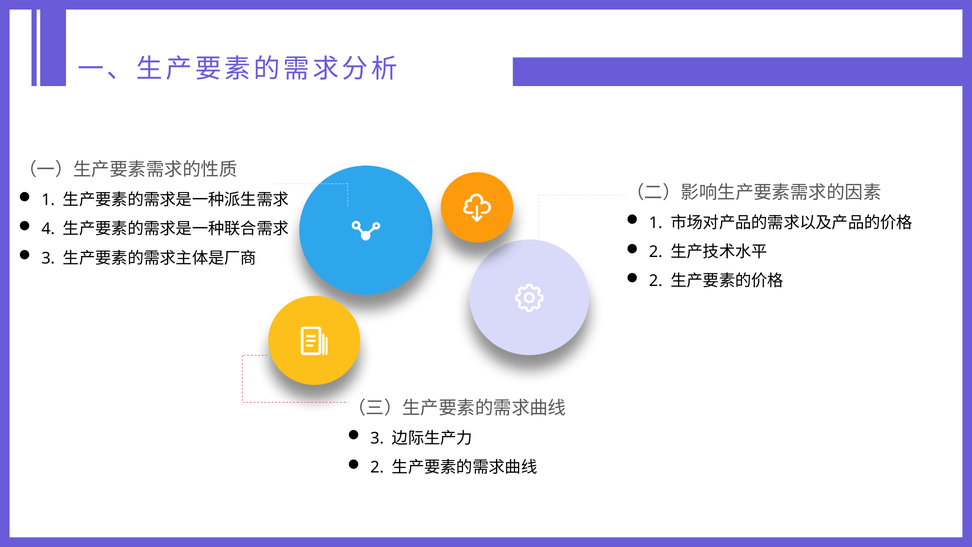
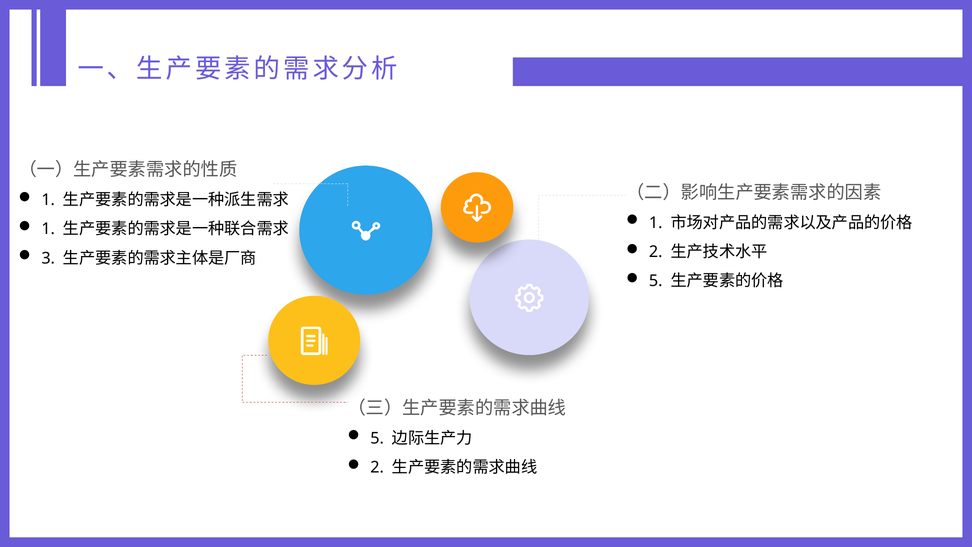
4 at (48, 229): 4 -> 1
2 at (656, 281): 2 -> 5
3 at (377, 438): 3 -> 5
